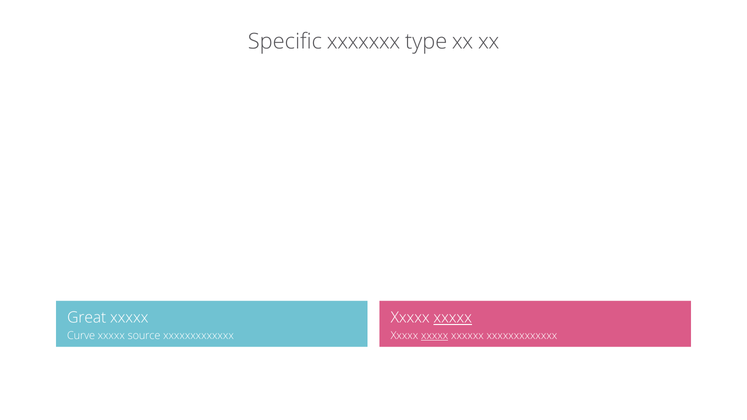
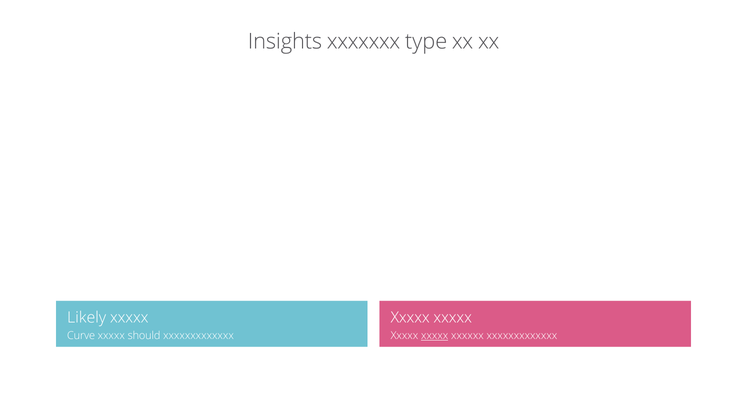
Specific: Specific -> Insights
Great: Great -> Likely
xxxxx at (453, 318) underline: present -> none
source: source -> should
